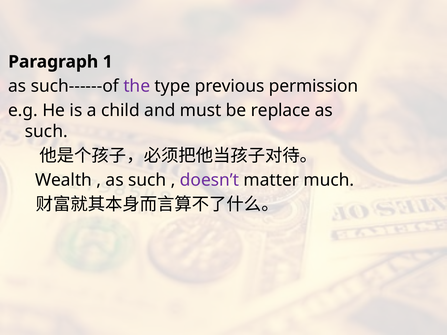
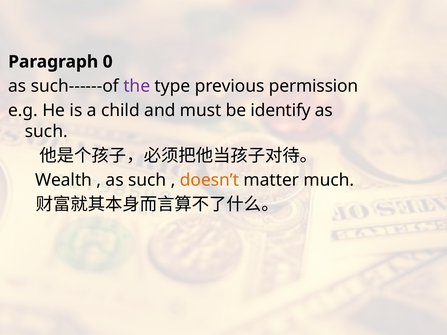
1: 1 -> 0
replace: replace -> identify
doesn’t colour: purple -> orange
